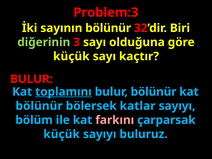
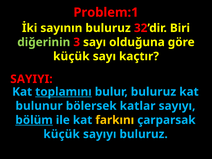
Problem:3: Problem:3 -> Problem:1
sayının bölünür: bölünür -> buluruz
BULUR at (32, 79): BULUR -> SAYIYI
bulur bölünür: bölünür -> buluruz
bölünür at (39, 106): bölünür -> bulunur
bölüm underline: none -> present
farkını colour: pink -> yellow
